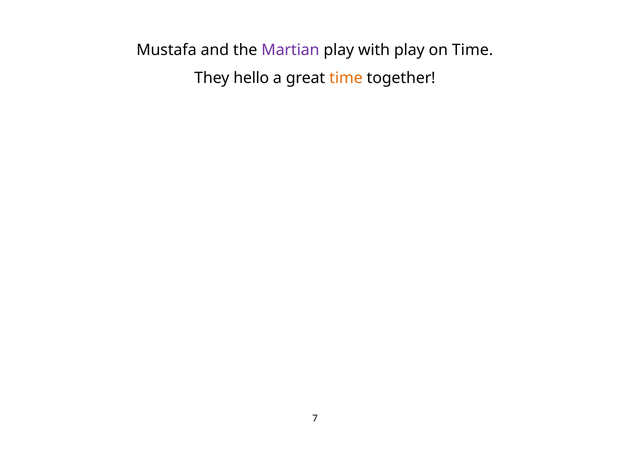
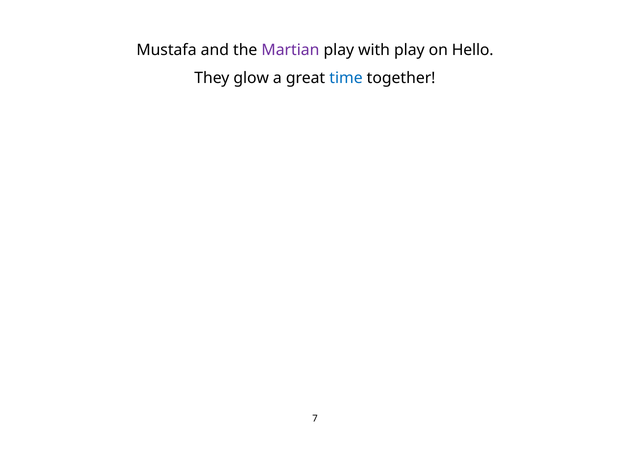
on Time: Time -> Hello
hello: hello -> glow
time at (346, 78) colour: orange -> blue
